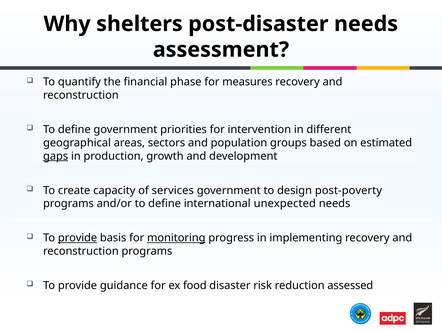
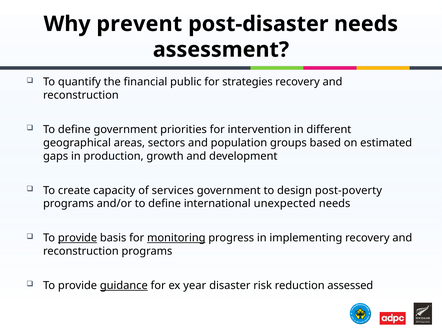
shelters: shelters -> prevent
phase: phase -> public
measures: measures -> strategies
gaps underline: present -> none
guidance underline: none -> present
food: food -> year
